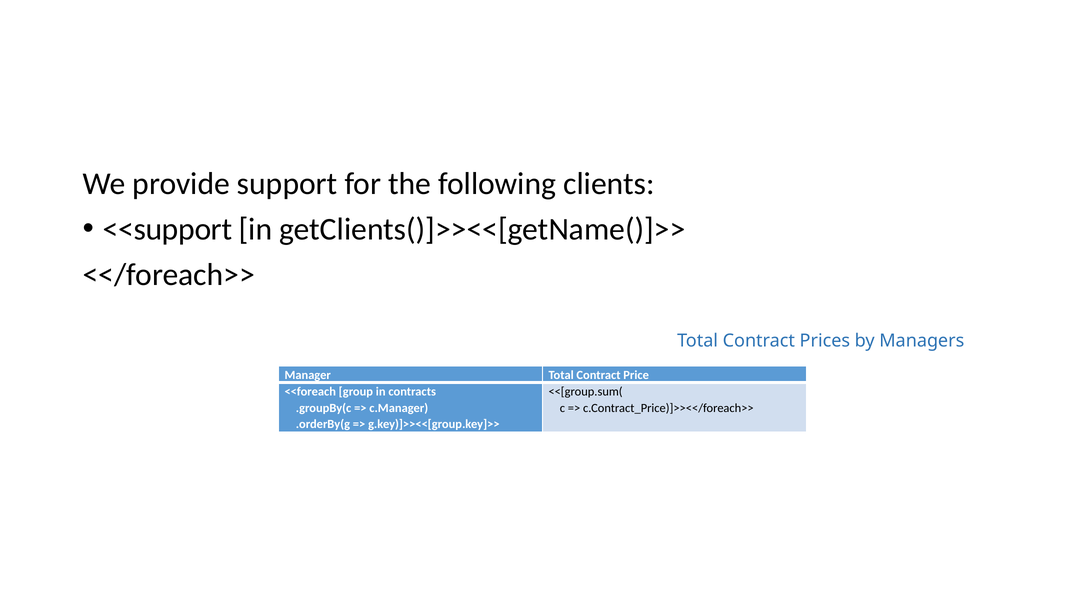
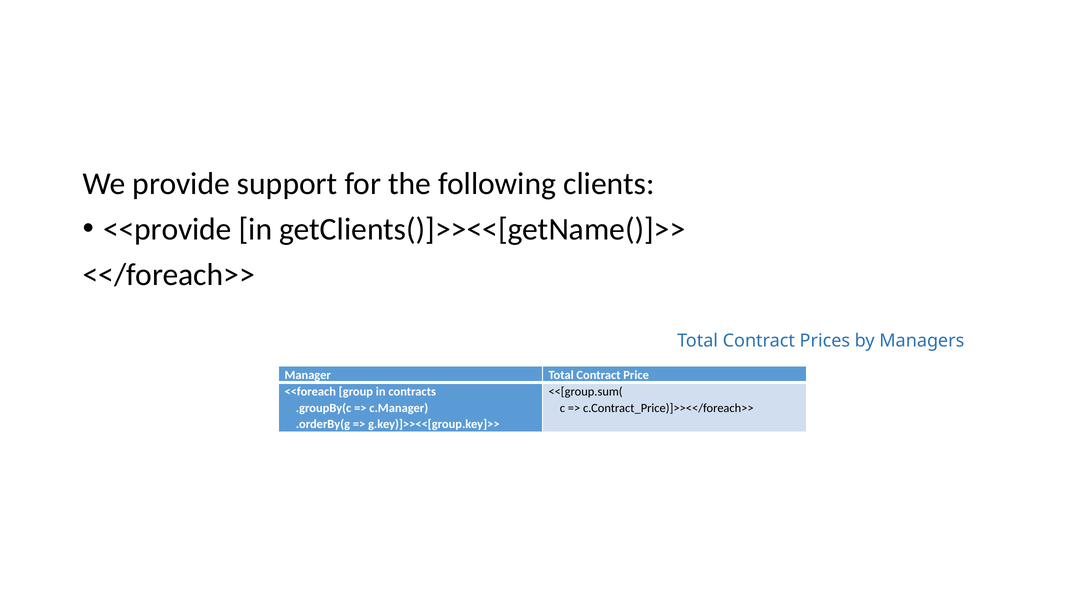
<<support: <<support -> <<provide
